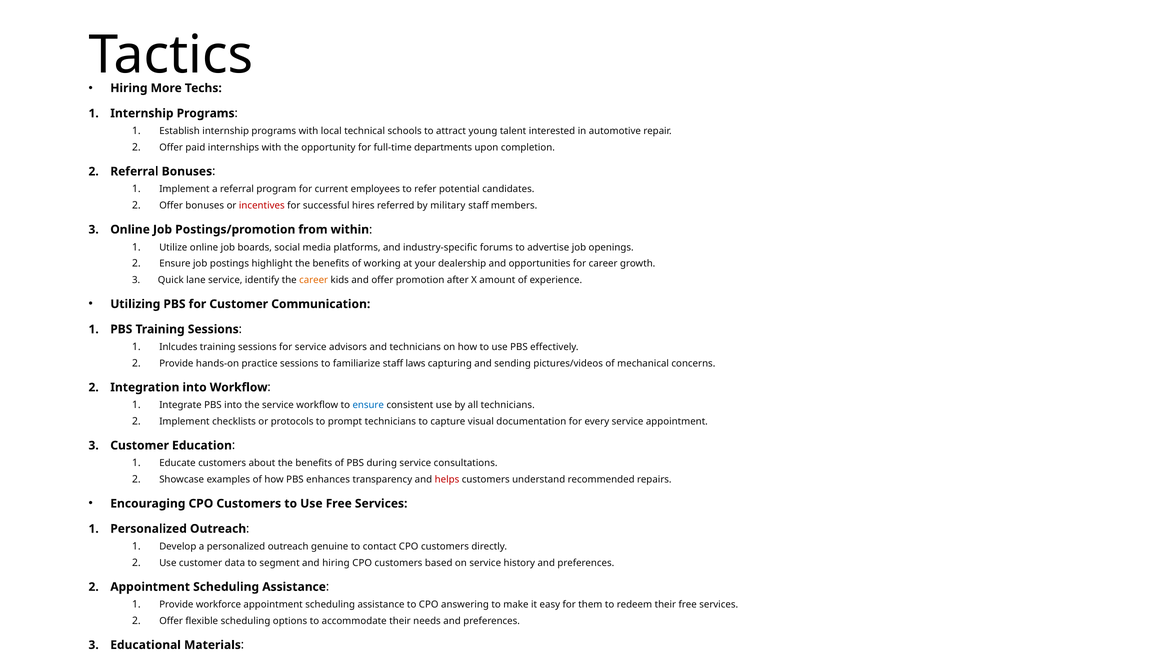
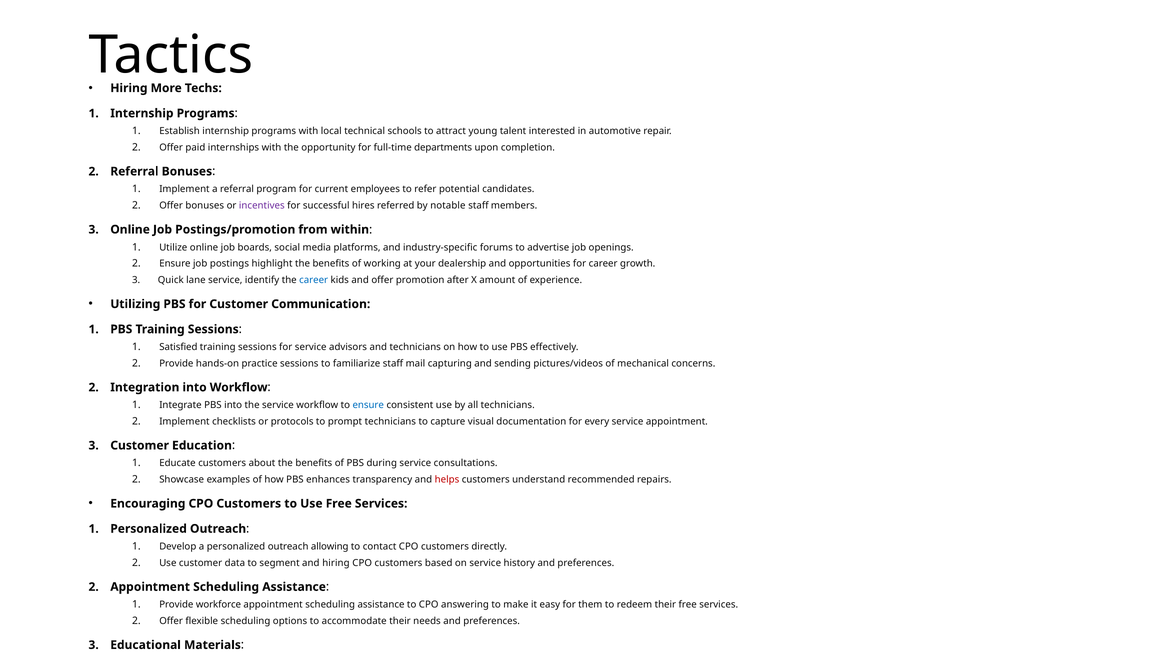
incentives colour: red -> purple
military: military -> notable
career at (314, 280) colour: orange -> blue
Inlcudes: Inlcudes -> Satisfied
laws: laws -> mail
genuine: genuine -> allowing
